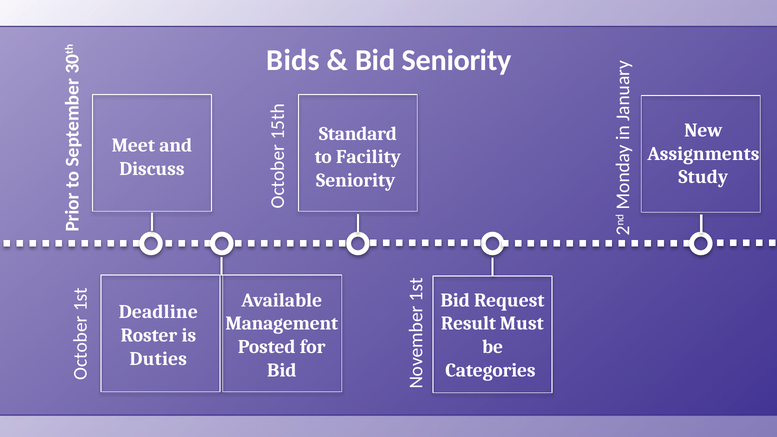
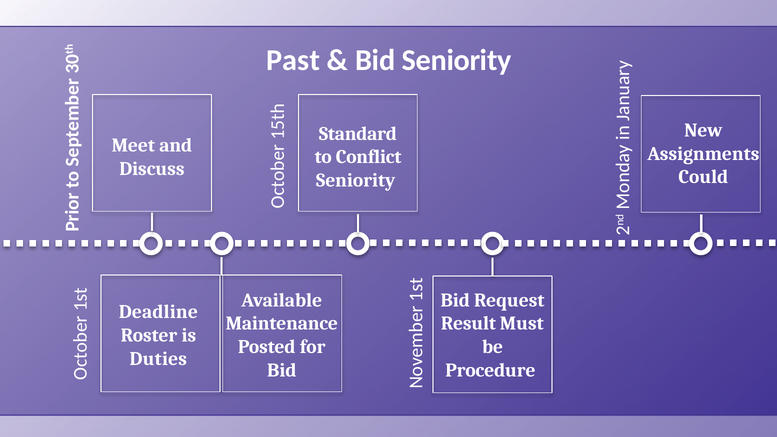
Bids: Bids -> Past
Facility: Facility -> Conflict
Study: Study -> Could
Management: Management -> Maintenance
Categories: Categories -> Procedure
